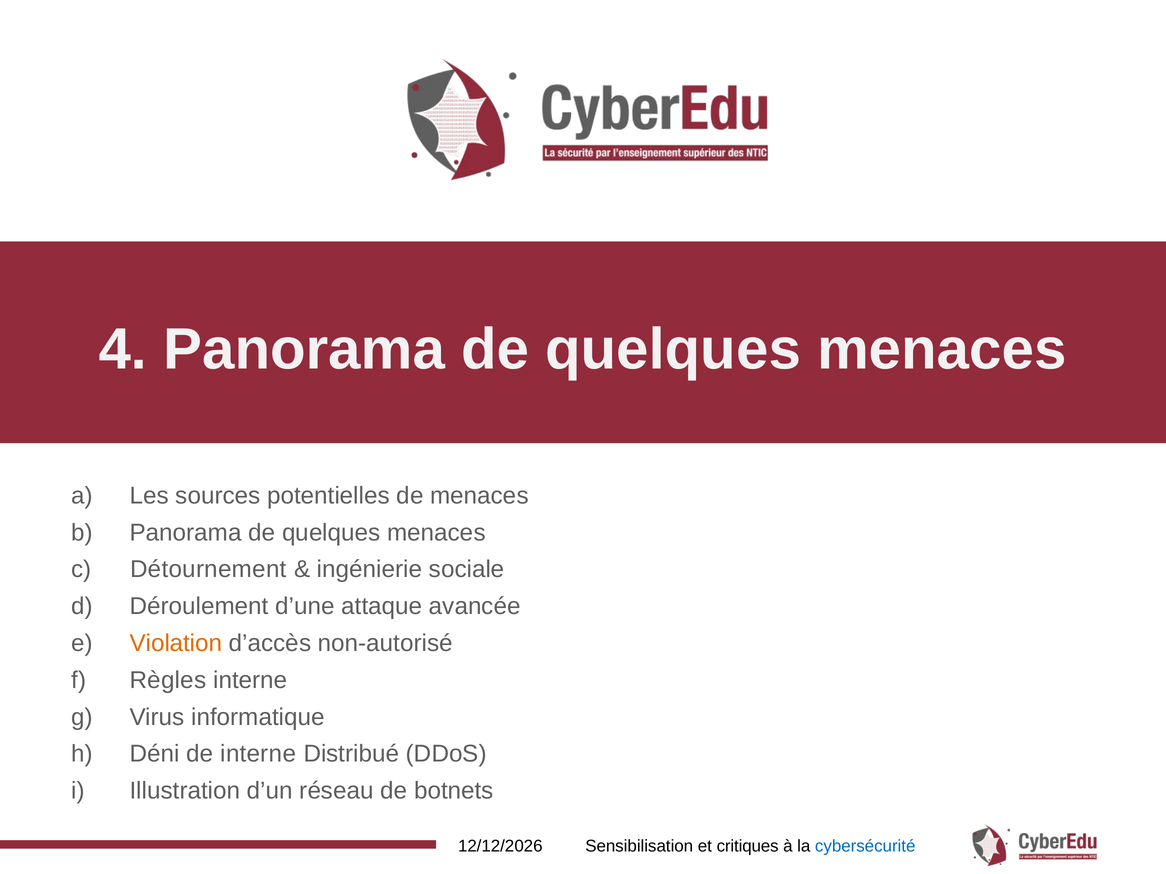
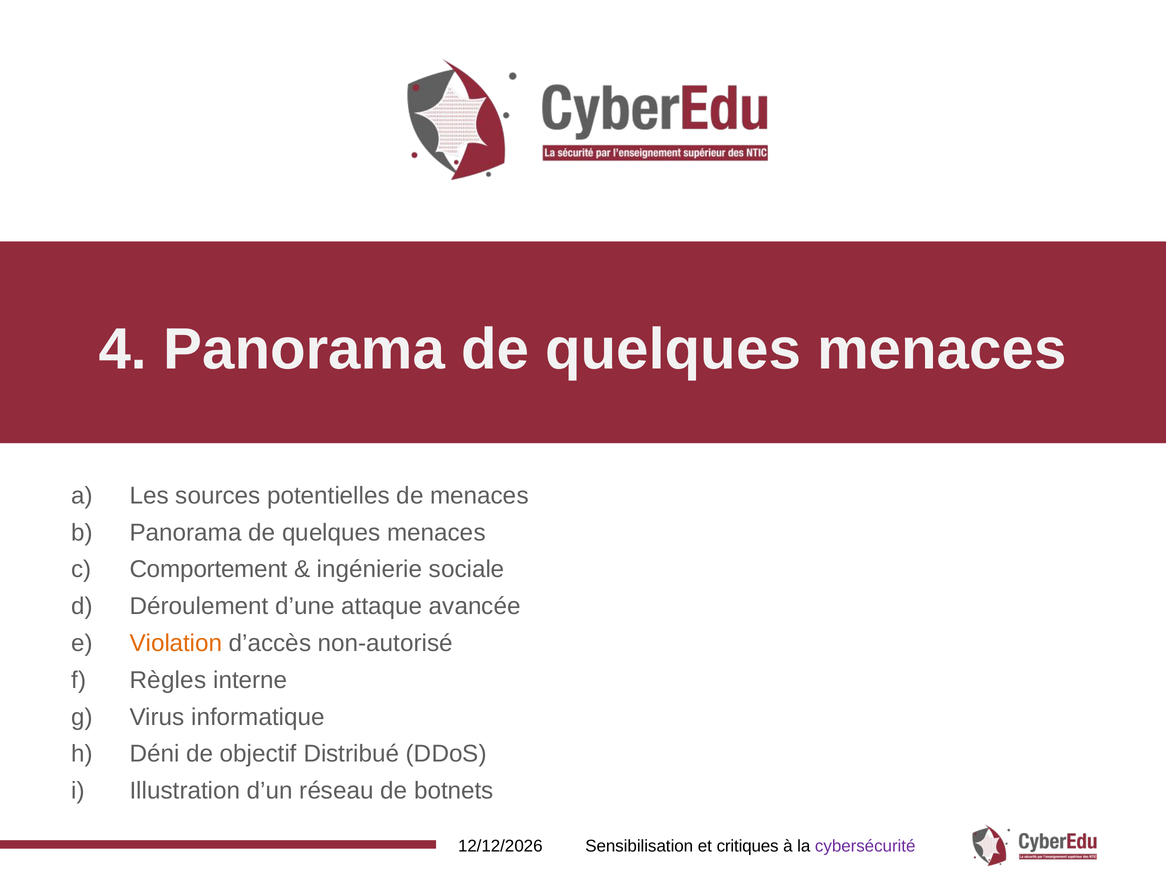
Détournement: Détournement -> Comportement
de interne: interne -> objectif
cybersécurité colour: blue -> purple
